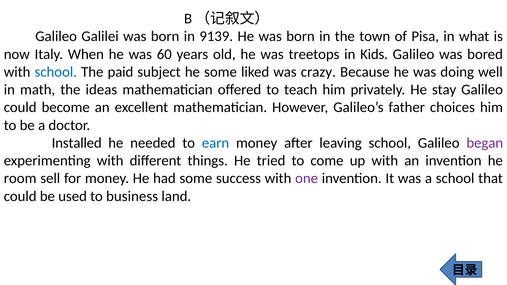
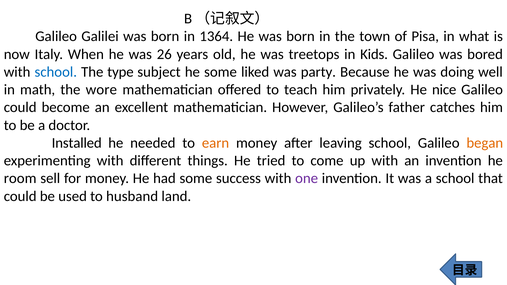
9139: 9139 -> 1364
60: 60 -> 26
paid: paid -> type
crazy: crazy -> party
ideas: ideas -> wore
stay: stay -> nice
choices: choices -> catches
earn colour: blue -> orange
began colour: purple -> orange
business: business -> husband
